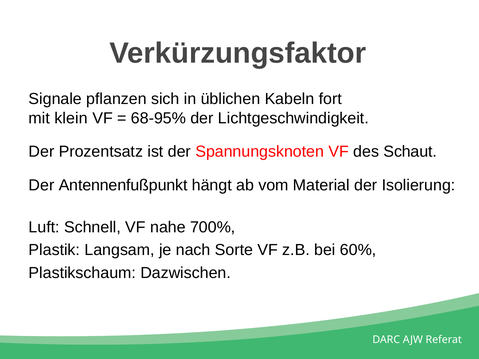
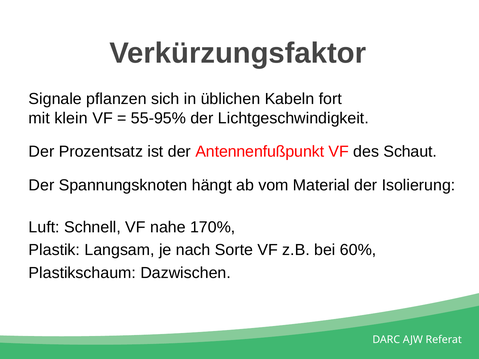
68-95%: 68-95% -> 55-95%
Spannungsknoten: Spannungsknoten -> Antennenfußpunkt
Antennenfußpunkt: Antennenfußpunkt -> Spannungsknoten
700%: 700% -> 170%
